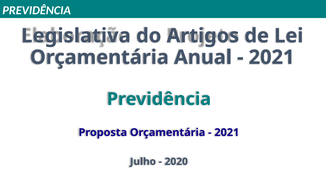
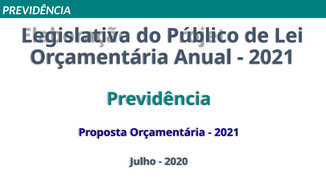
Artigos: Artigos -> Público
